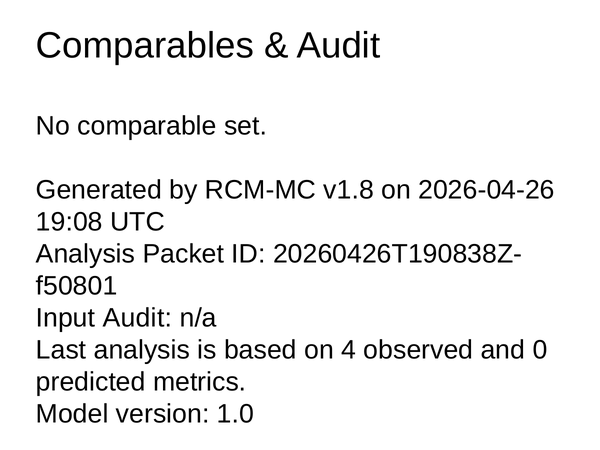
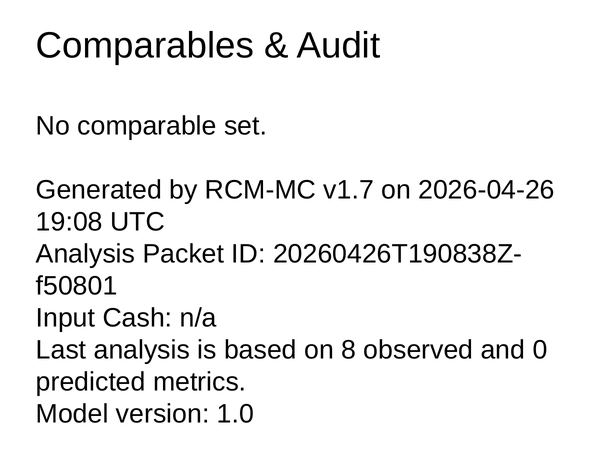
v1.8: v1.8 -> v1.7
Input Audit: Audit -> Cash
4: 4 -> 8
